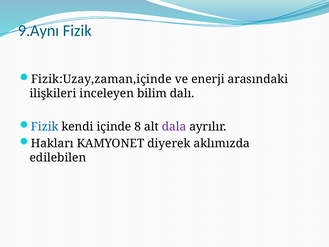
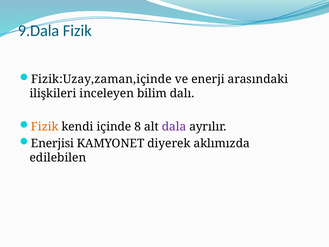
9.Aynı: 9.Aynı -> 9.Dala
Fizik at (45, 127) colour: blue -> orange
Hakları: Hakları -> Enerjisi
